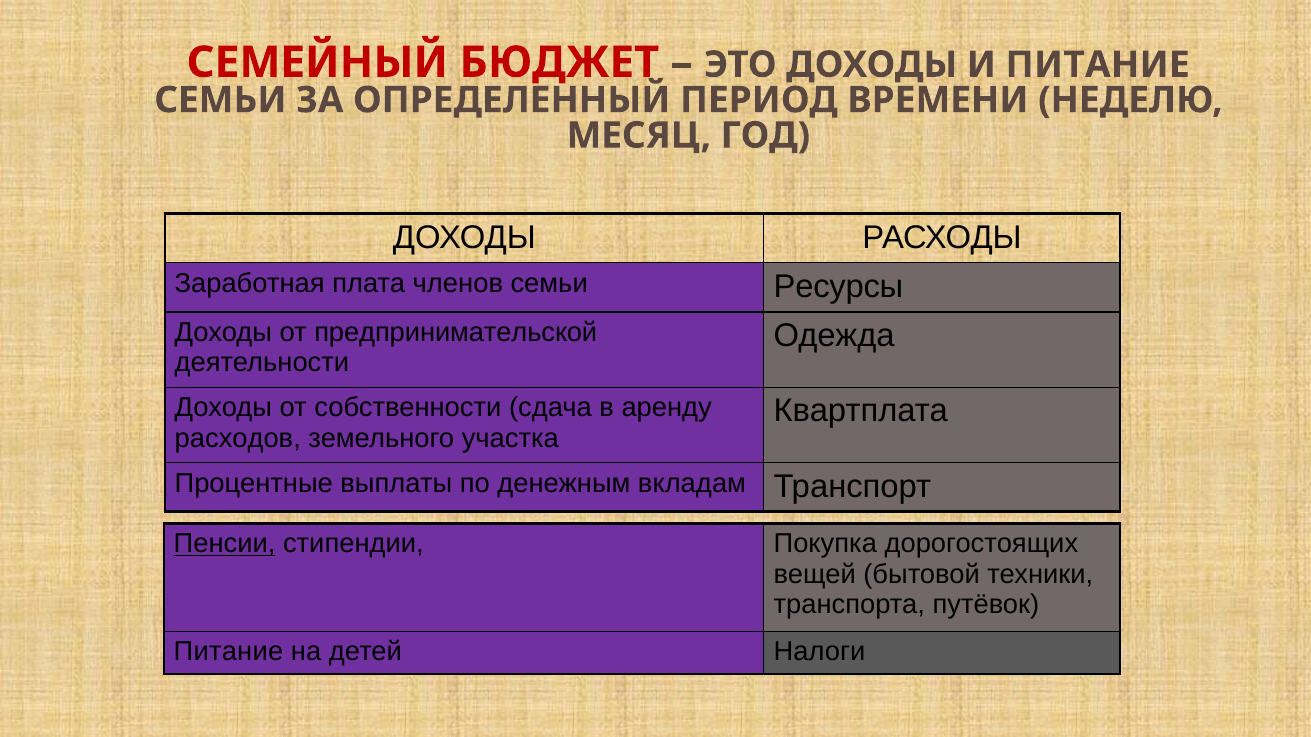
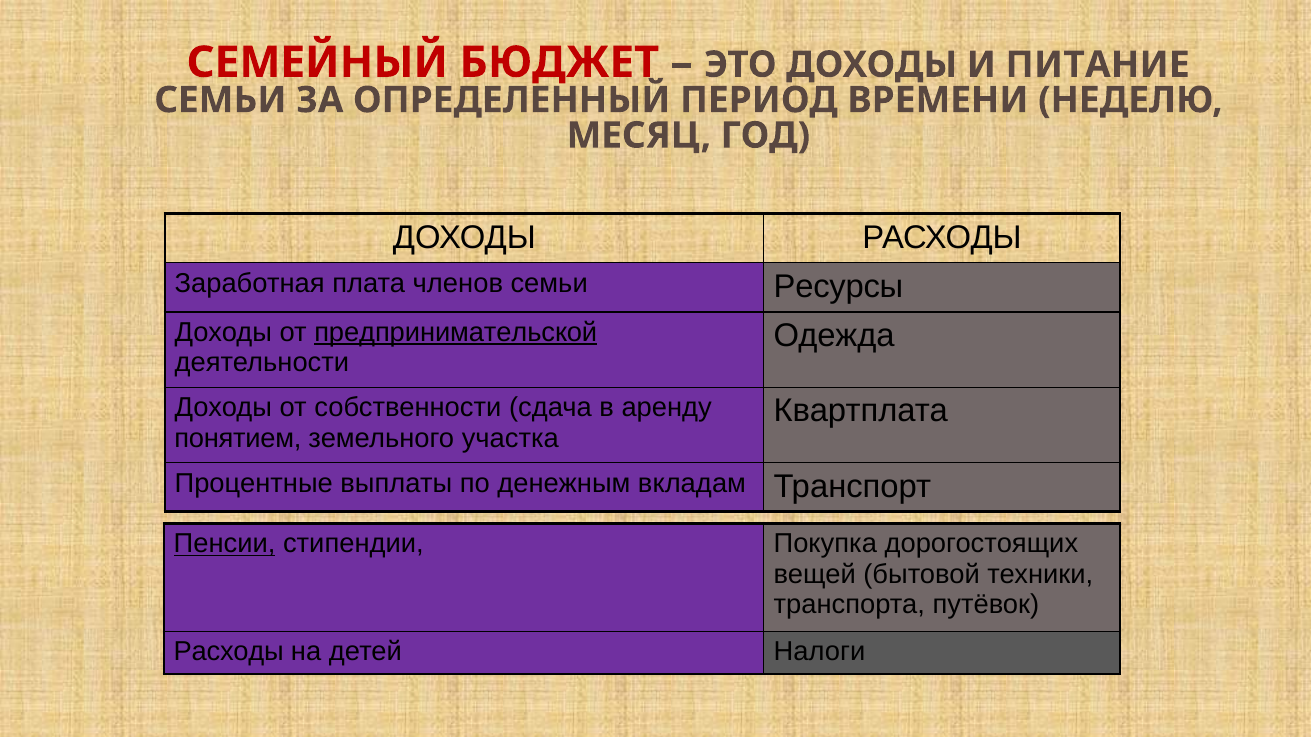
предпринимательской underline: none -> present
расходов: расходов -> понятием
Питание at (228, 652): Питание -> Расходы
